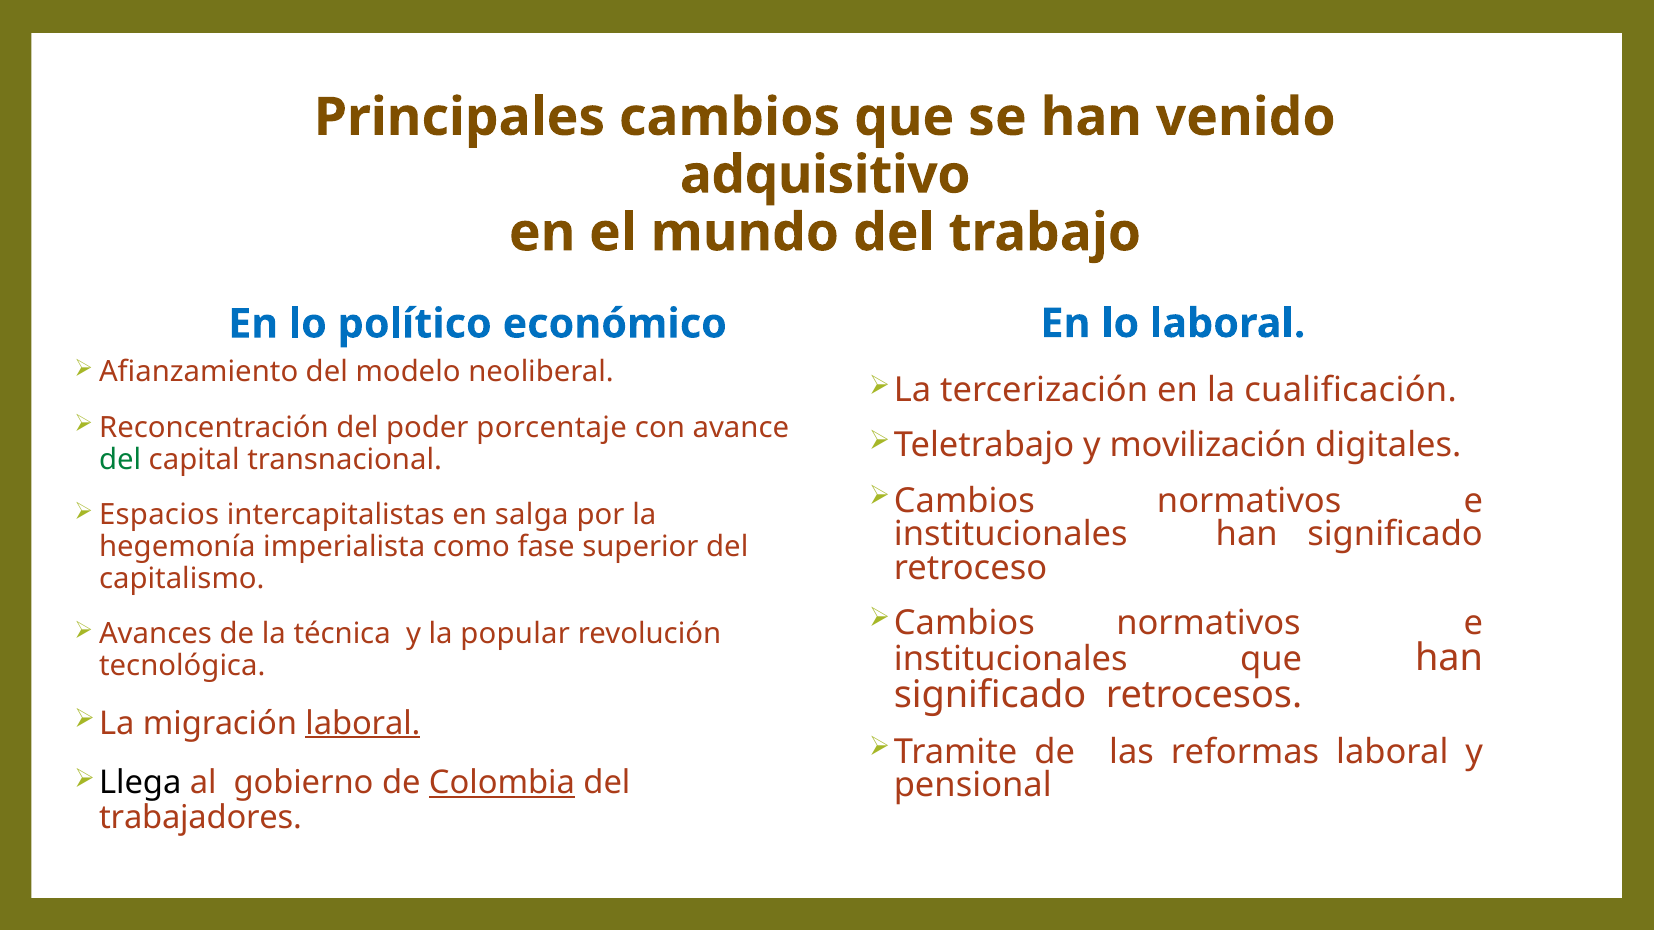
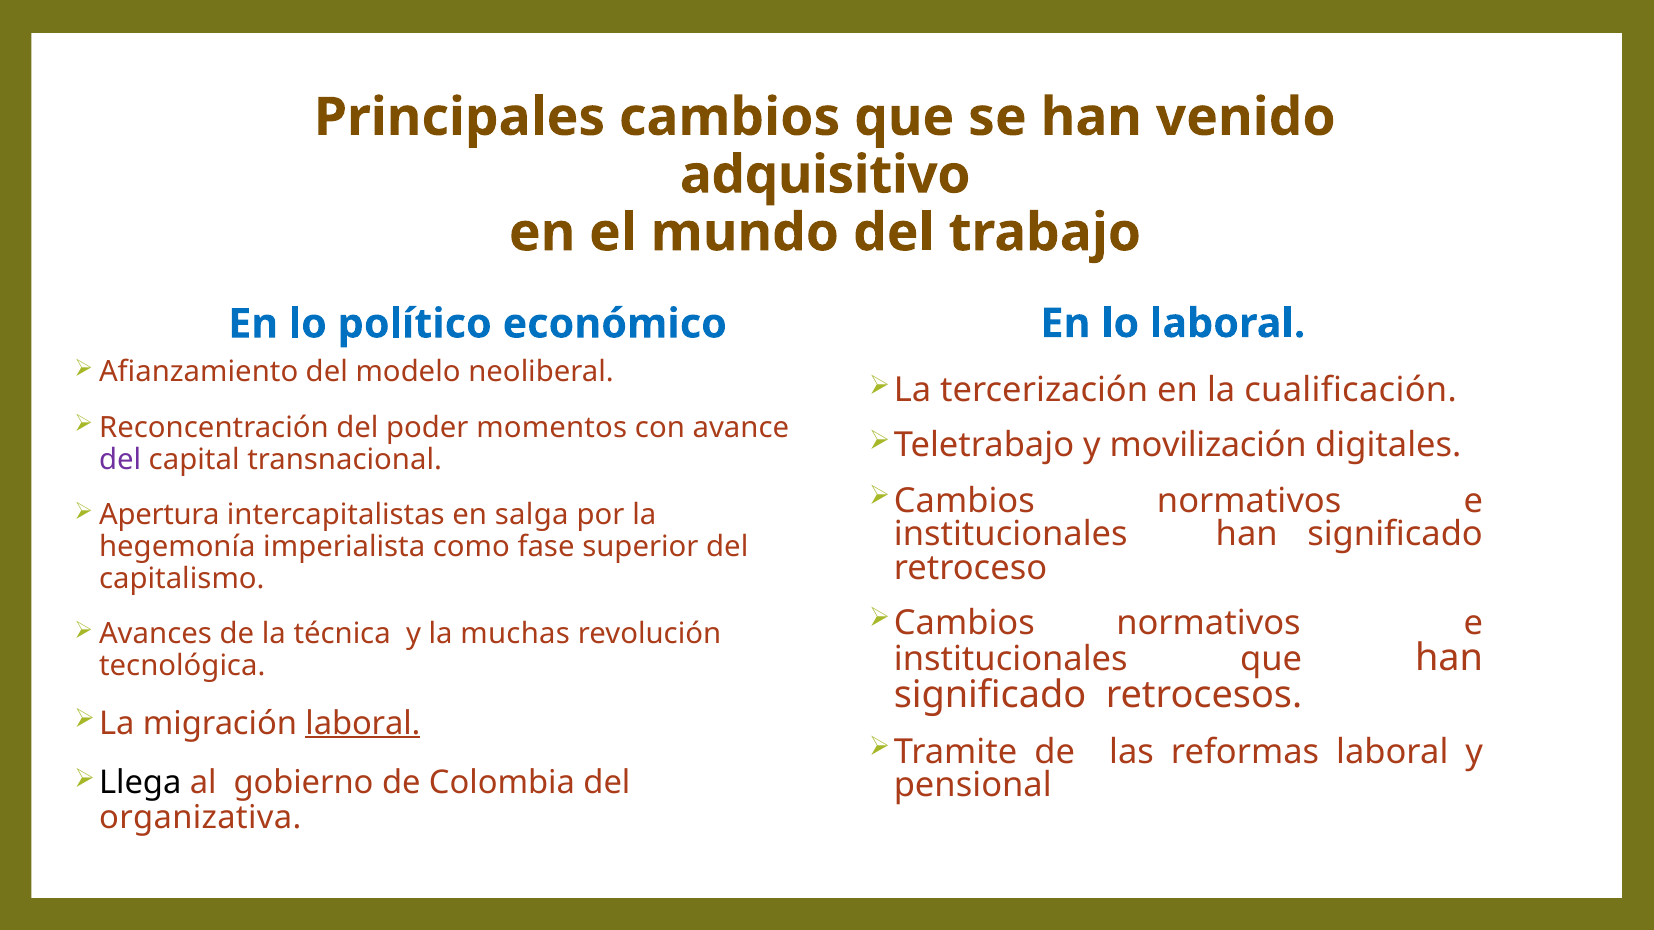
porcentaje: porcentaje -> momentos
del at (120, 460) colour: green -> purple
Espacios: Espacios -> Apertura
popular: popular -> muchas
Colombia underline: present -> none
trabajadores: trabajadores -> organizativa
